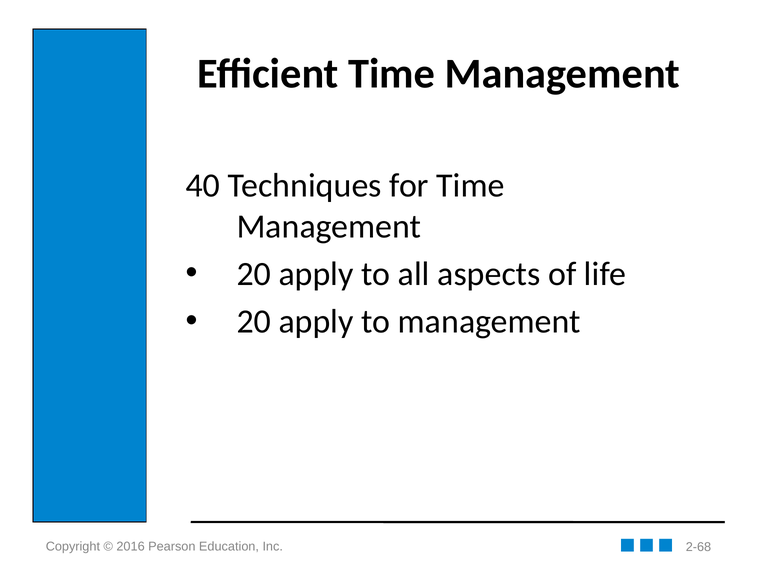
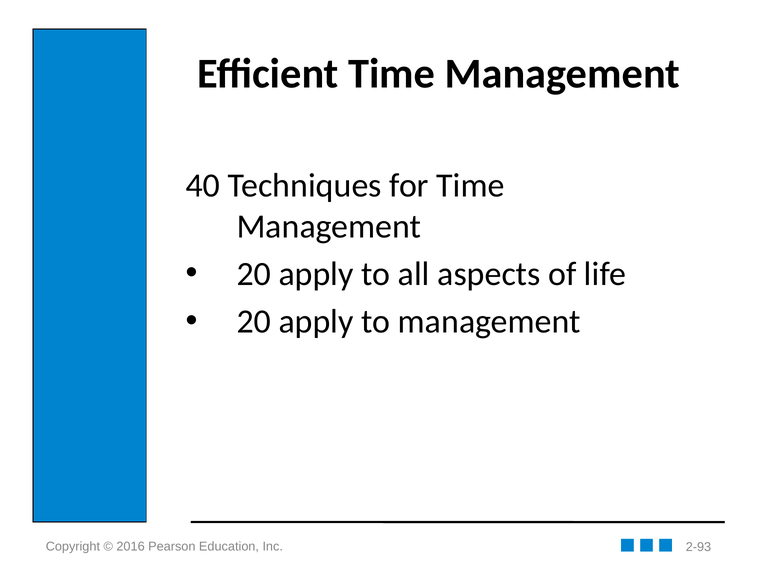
2-68: 2-68 -> 2-93
